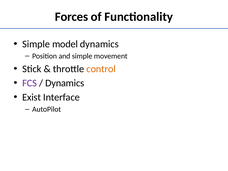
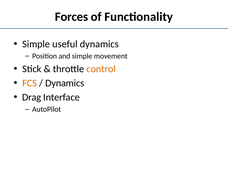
model: model -> useful
FCS colour: purple -> orange
Exist: Exist -> Drag
